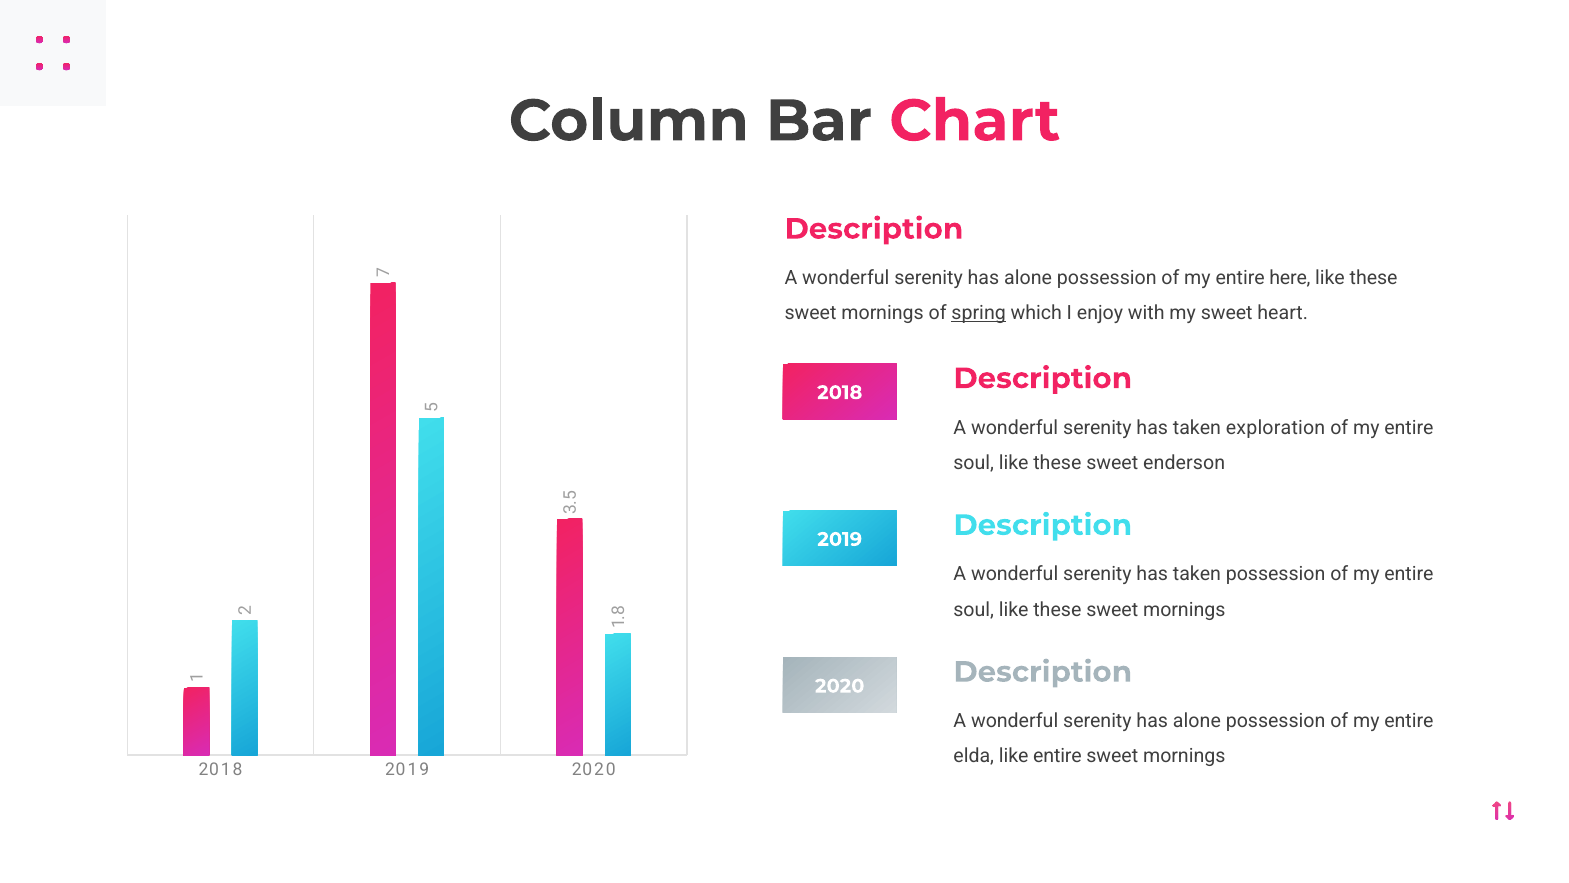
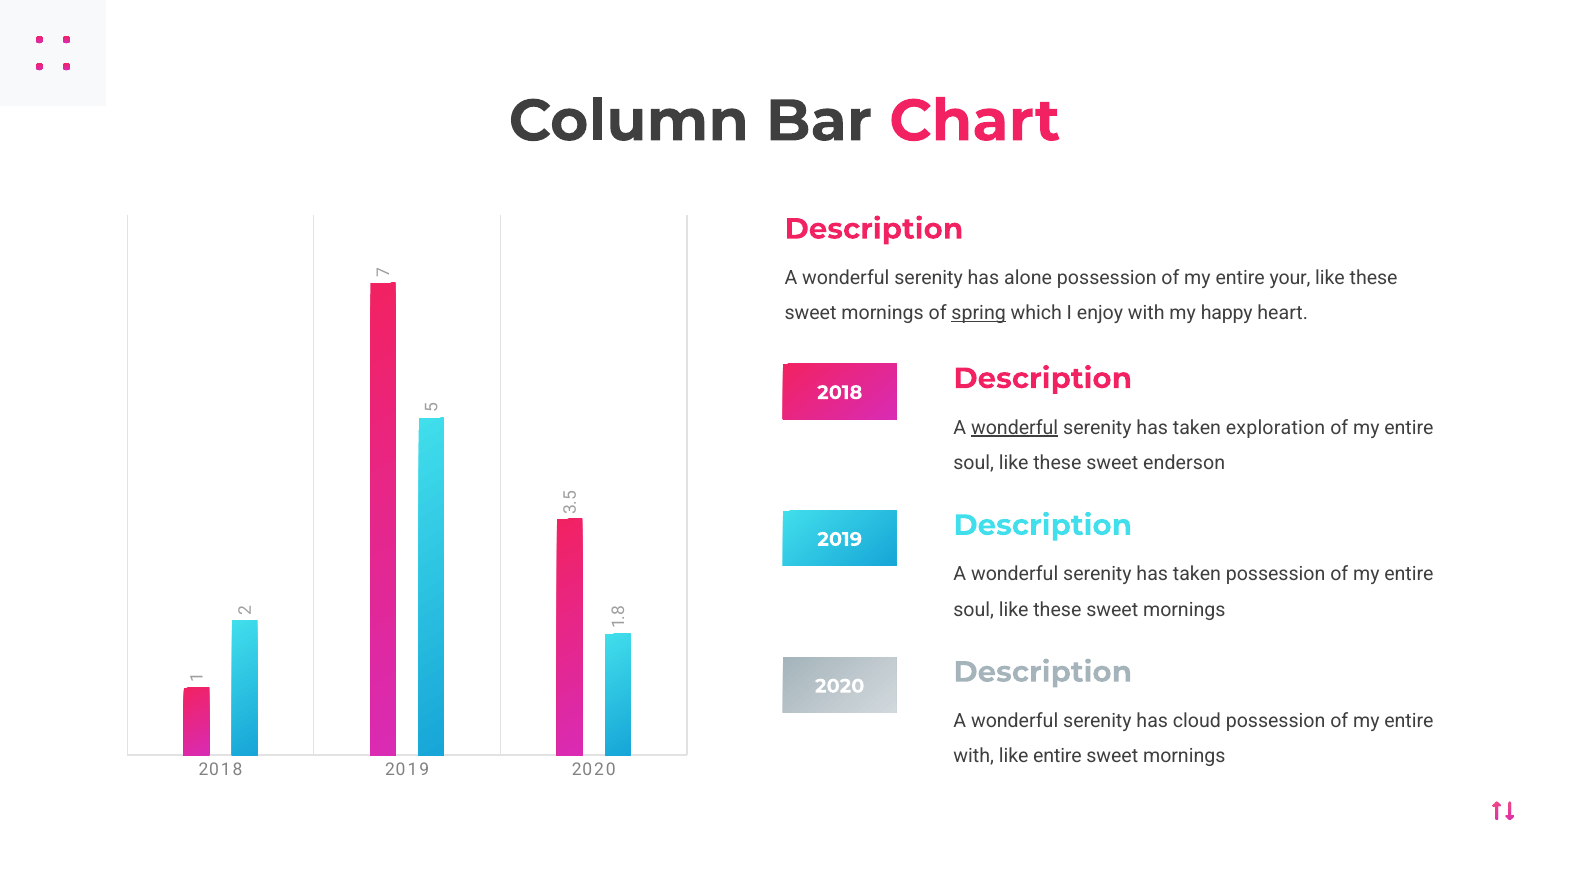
here: here -> your
my sweet: sweet -> happy
wonderful at (1015, 427) underline: none -> present
alone at (1197, 721): alone -> cloud
elda at (974, 756): elda -> with
